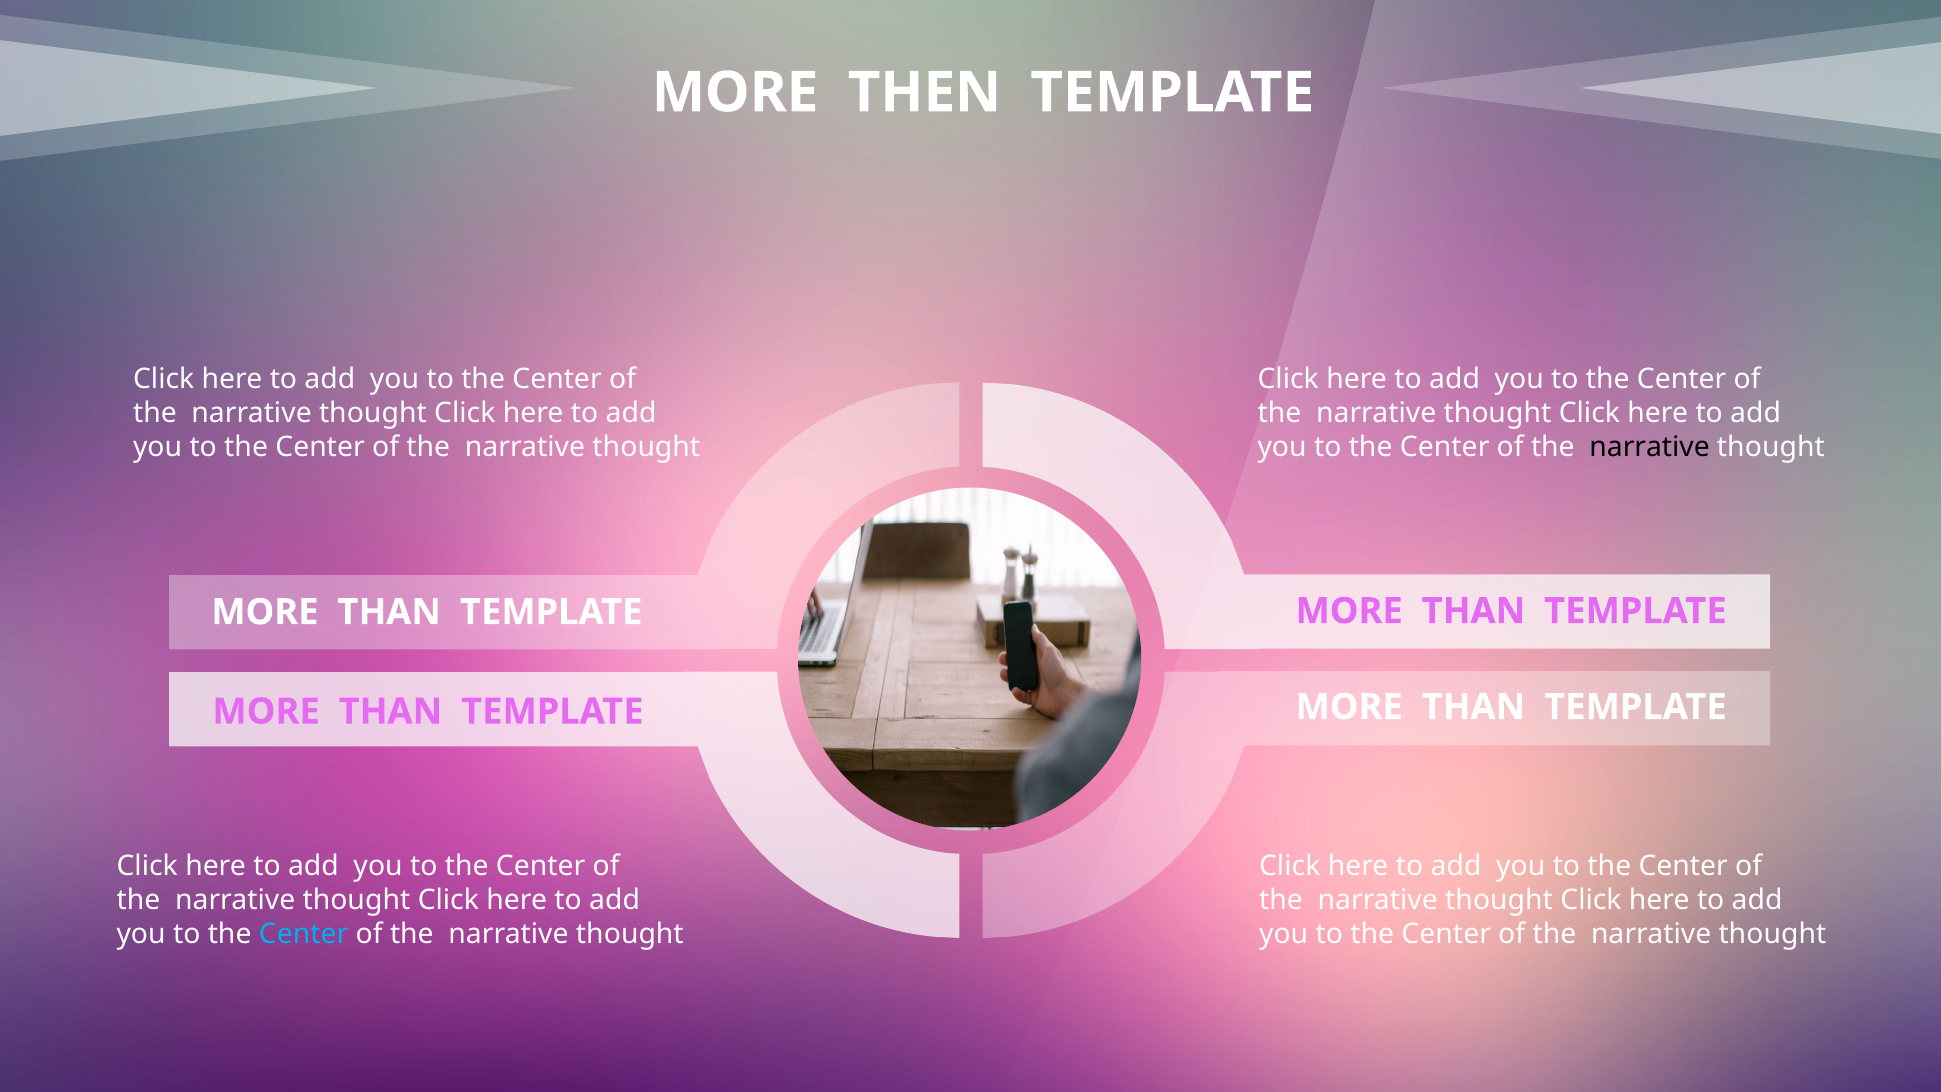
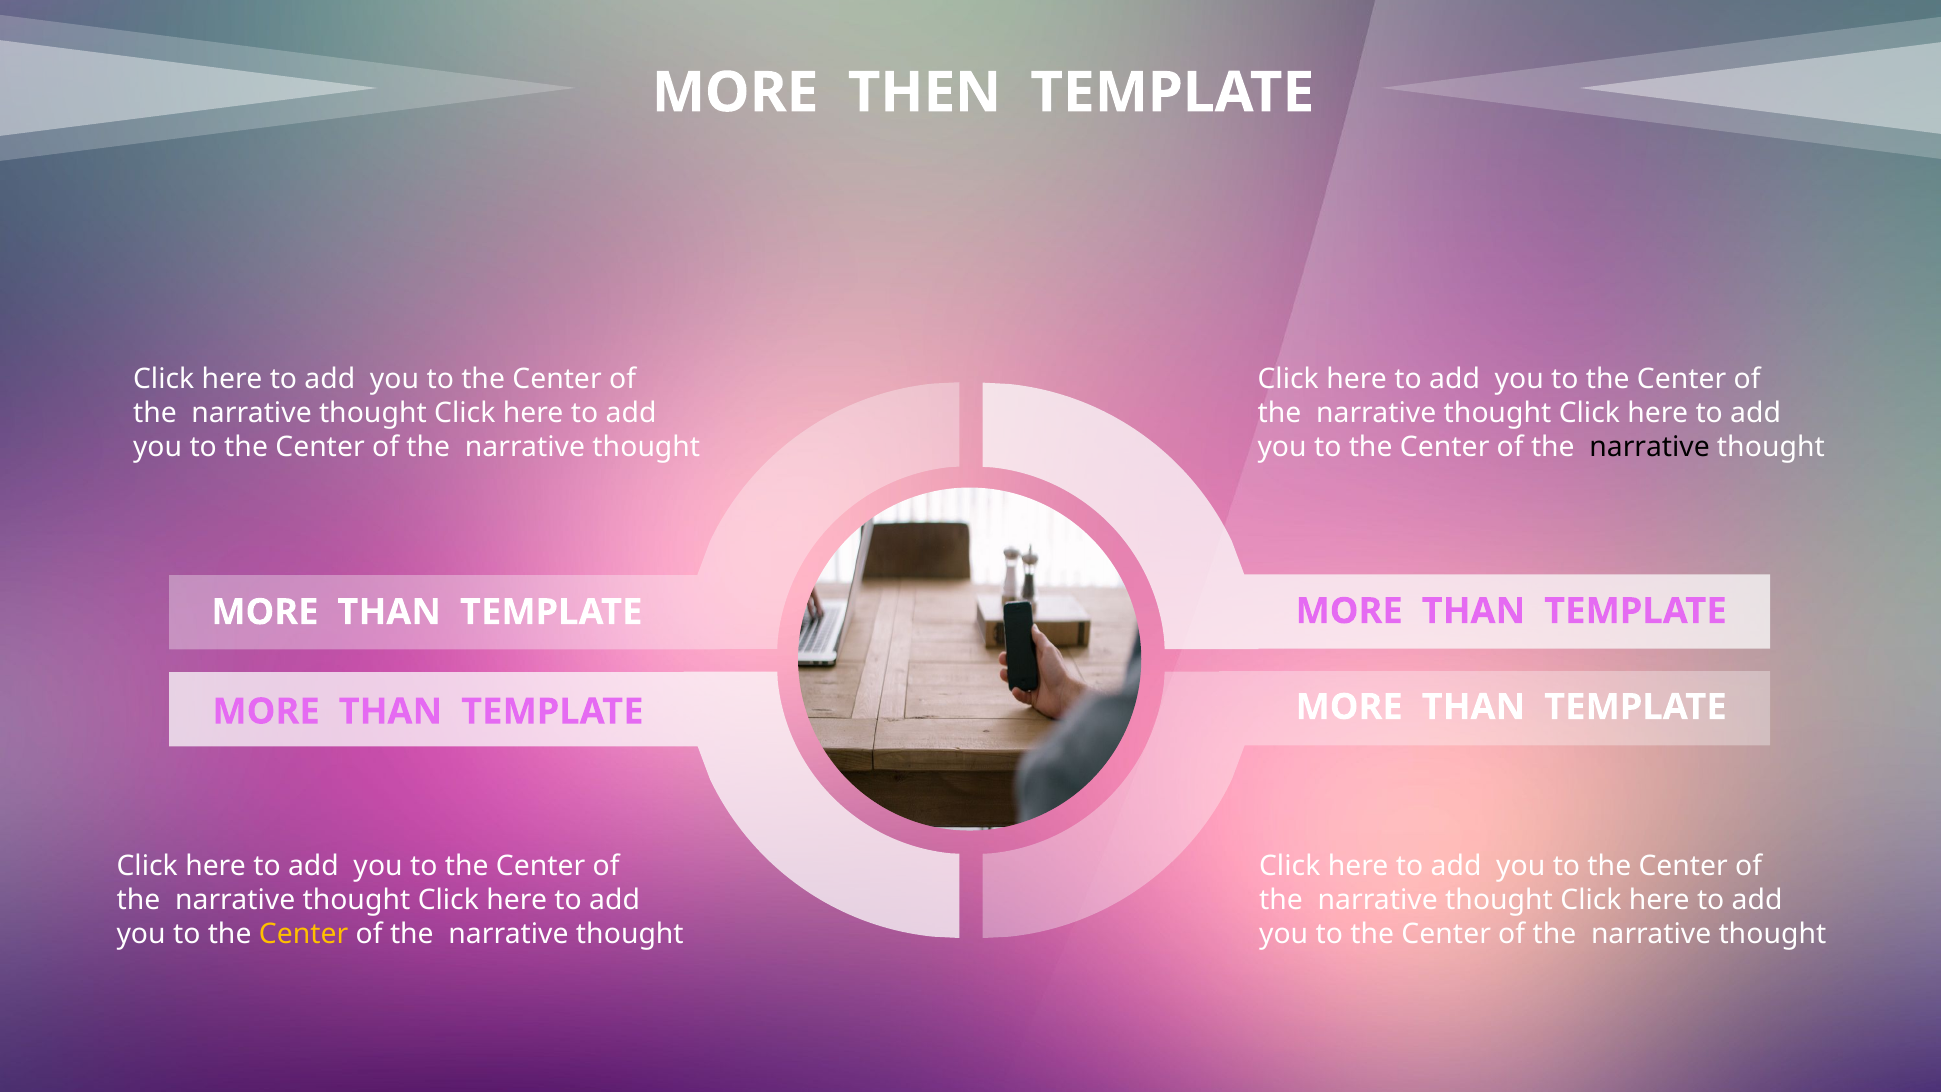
Center at (304, 934) colour: light blue -> yellow
